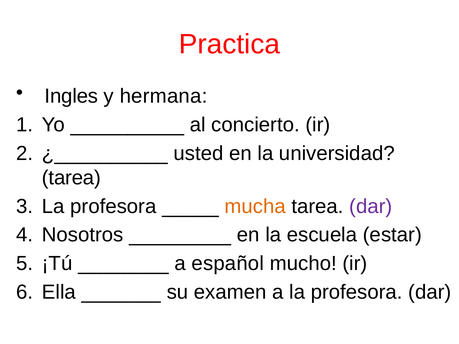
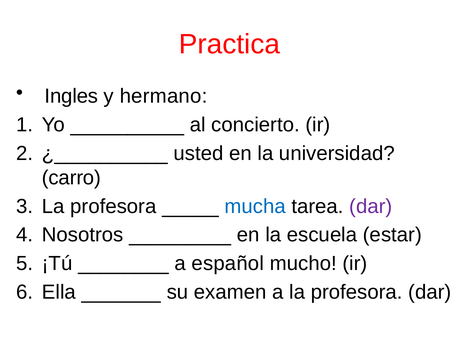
hermana: hermana -> hermano
tarea at (71, 178): tarea -> carro
mucha colour: orange -> blue
